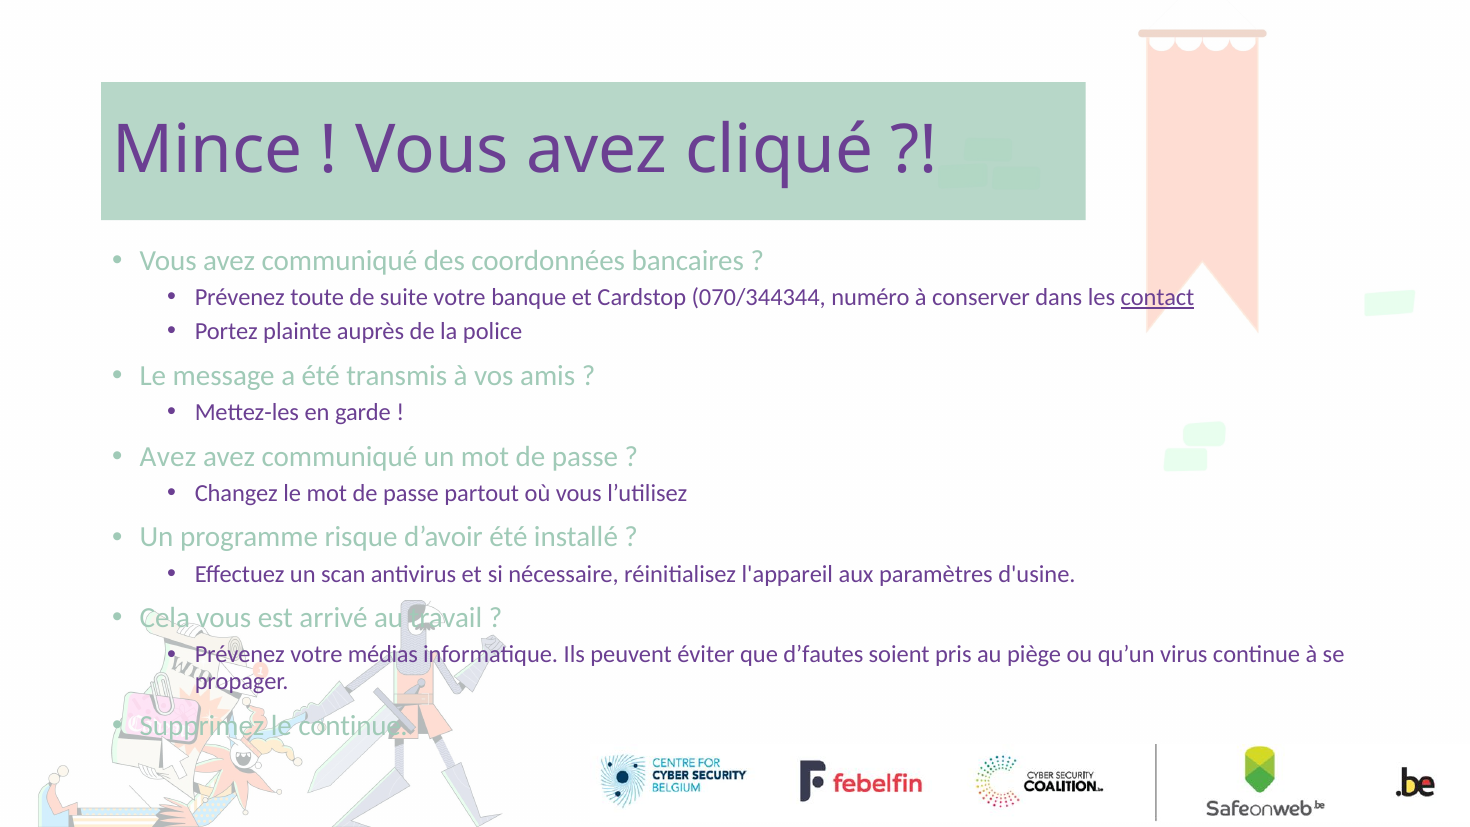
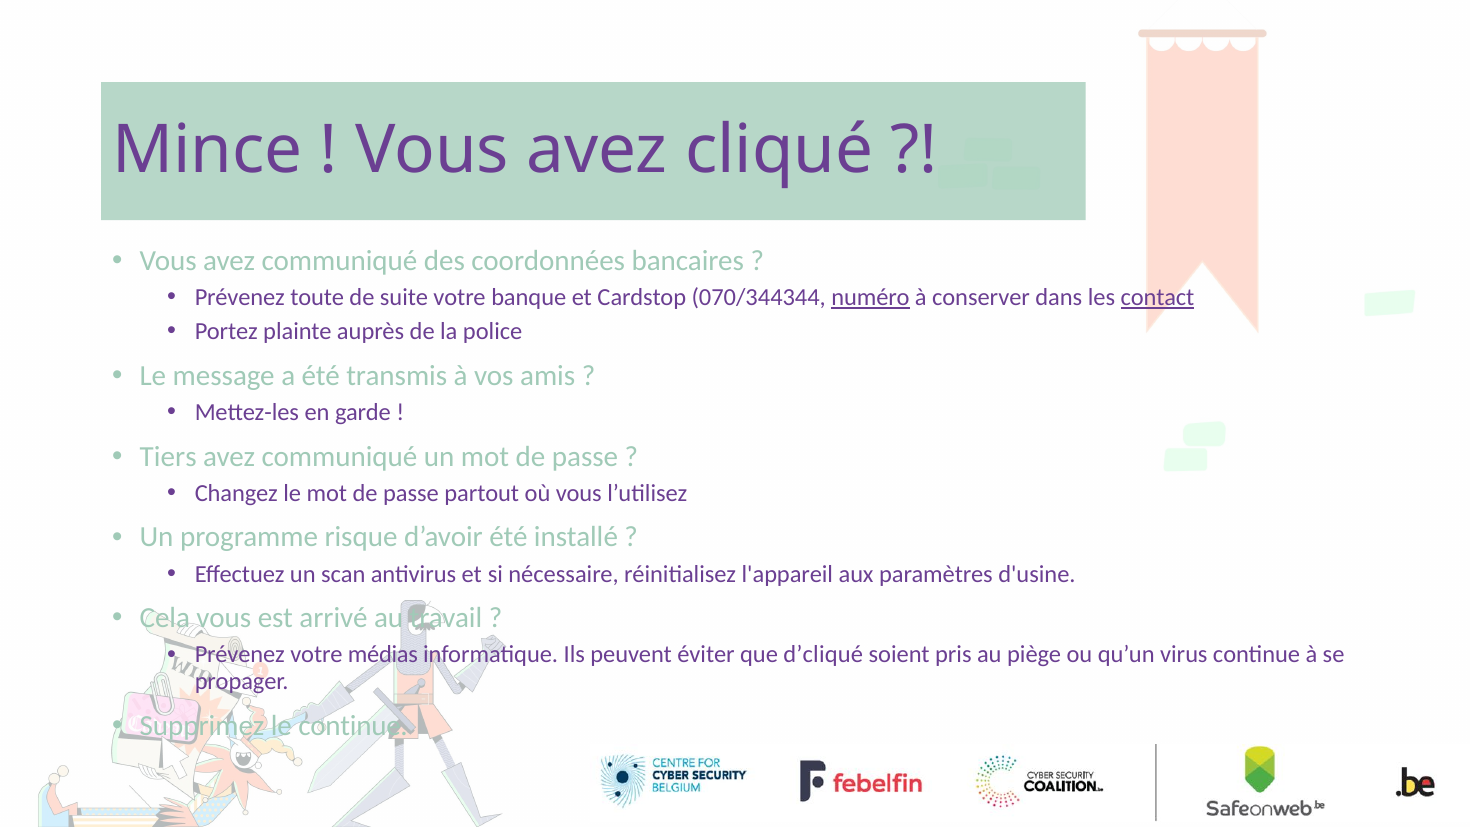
numéro underline: none -> present
Avez at (168, 456): Avez -> Tiers
d’fautes: d’fautes -> d’cliqué
